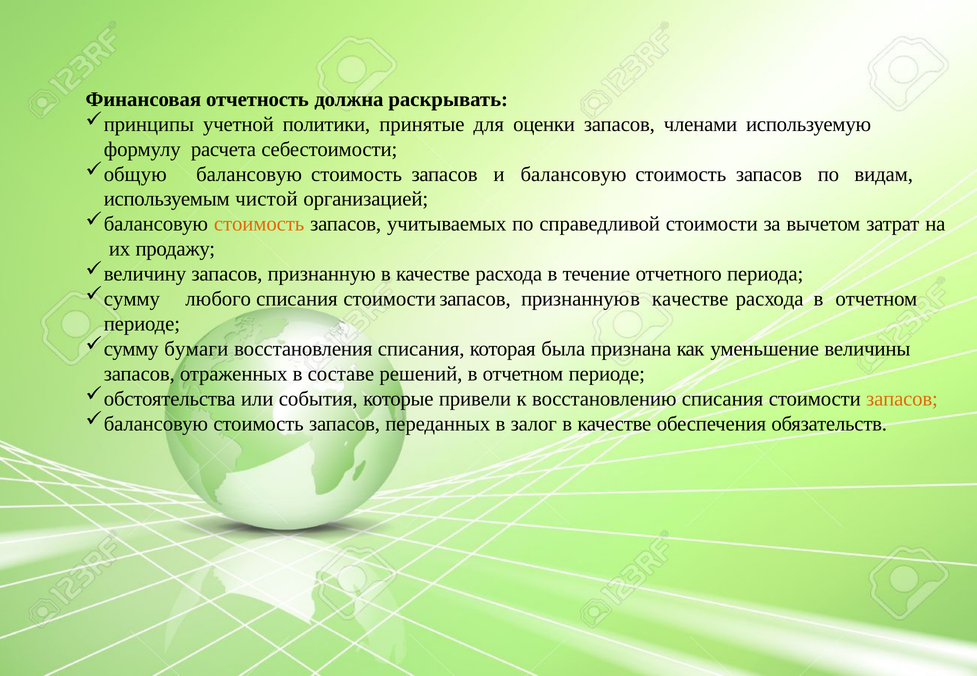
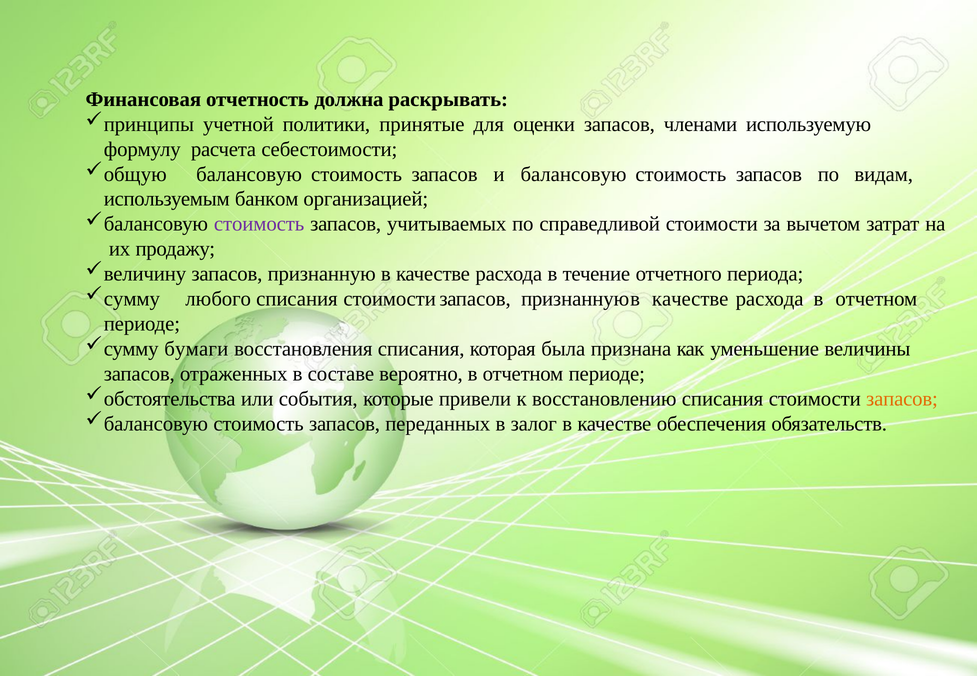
чистой: чистой -> банком
стоимость at (259, 224) colour: orange -> purple
решений: решений -> вероятно
